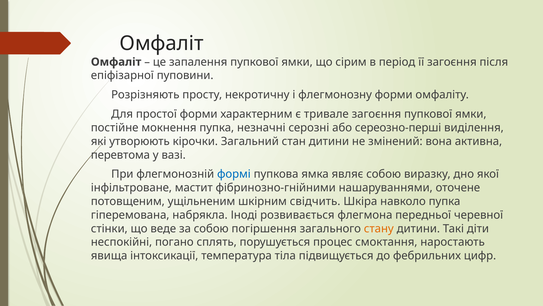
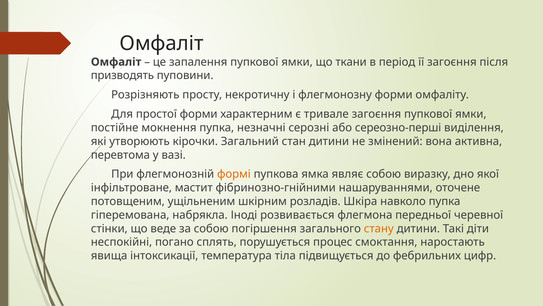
сірим: сірим -> ткани
епіфізарної: епіфізарної -> призводять
формі colour: blue -> orange
свідчить: свідчить -> розладів
